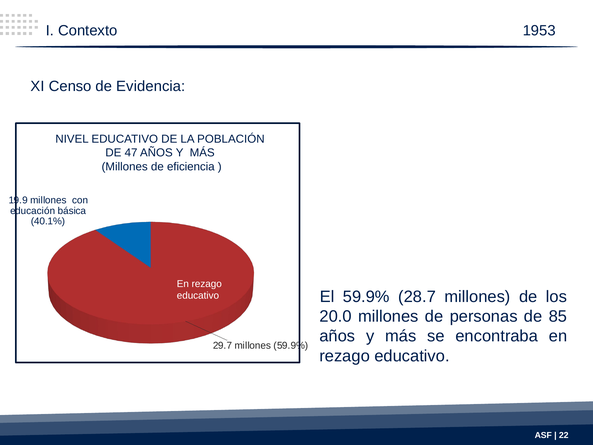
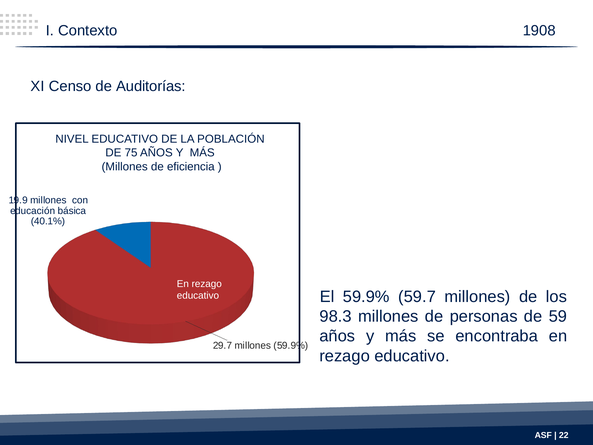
1953: 1953 -> 1908
Evidencia: Evidencia -> Auditorías
47: 47 -> 75
28.7: 28.7 -> 59.7
20.0: 20.0 -> 98.3
85: 85 -> 59
